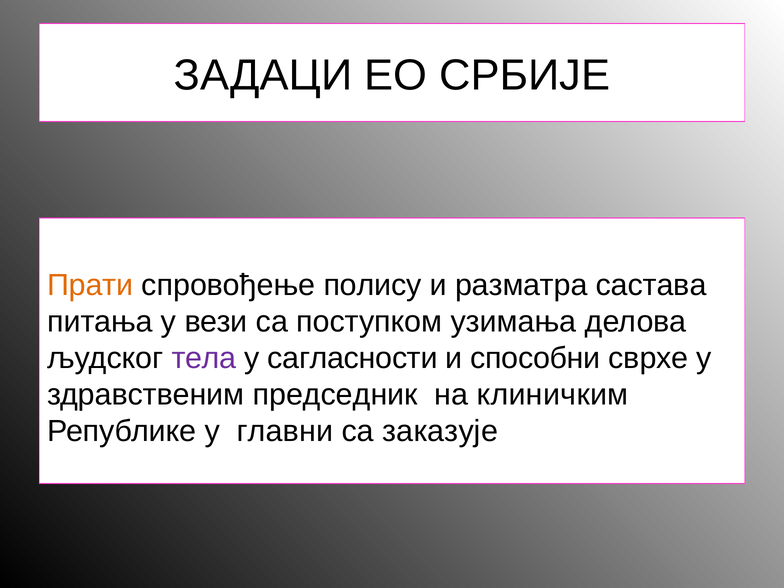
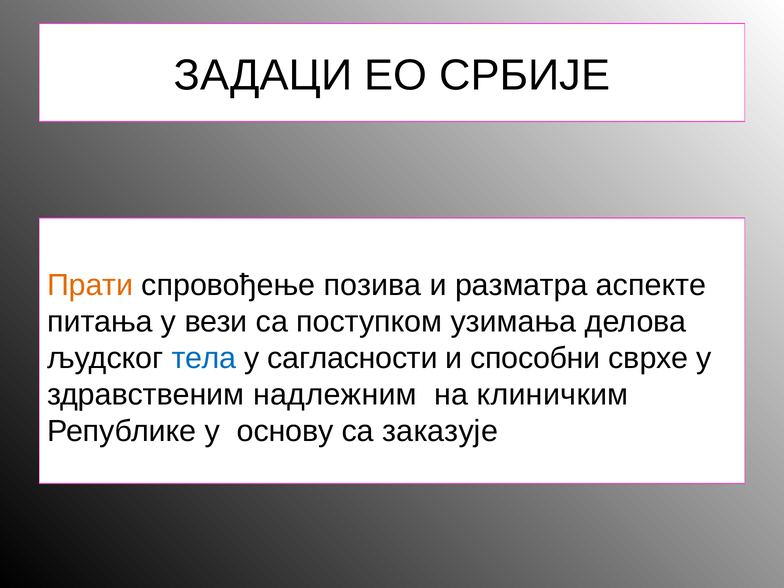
полису: полису -> позива
састава: састава -> аспекте
тела colour: purple -> blue
председник: председник -> надлежним
главни: главни -> основу
